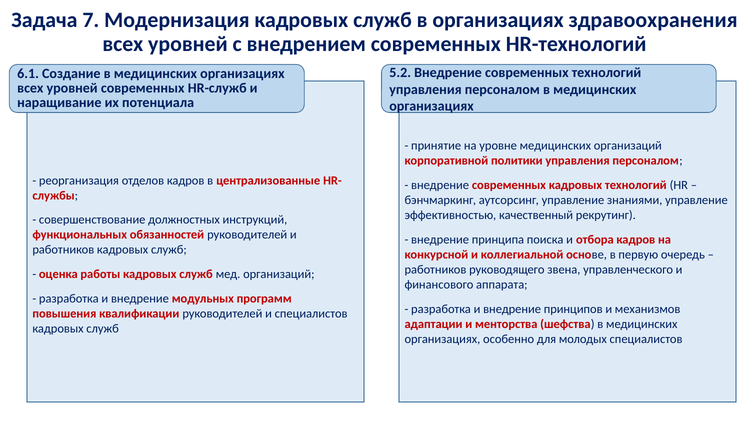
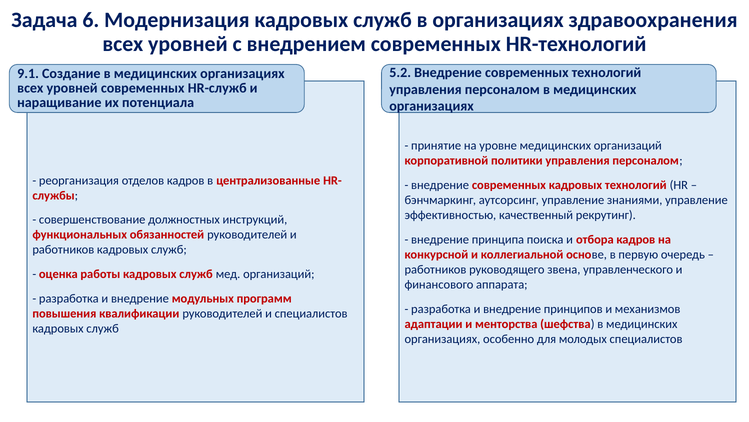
7: 7 -> 6
6.1: 6.1 -> 9.1
